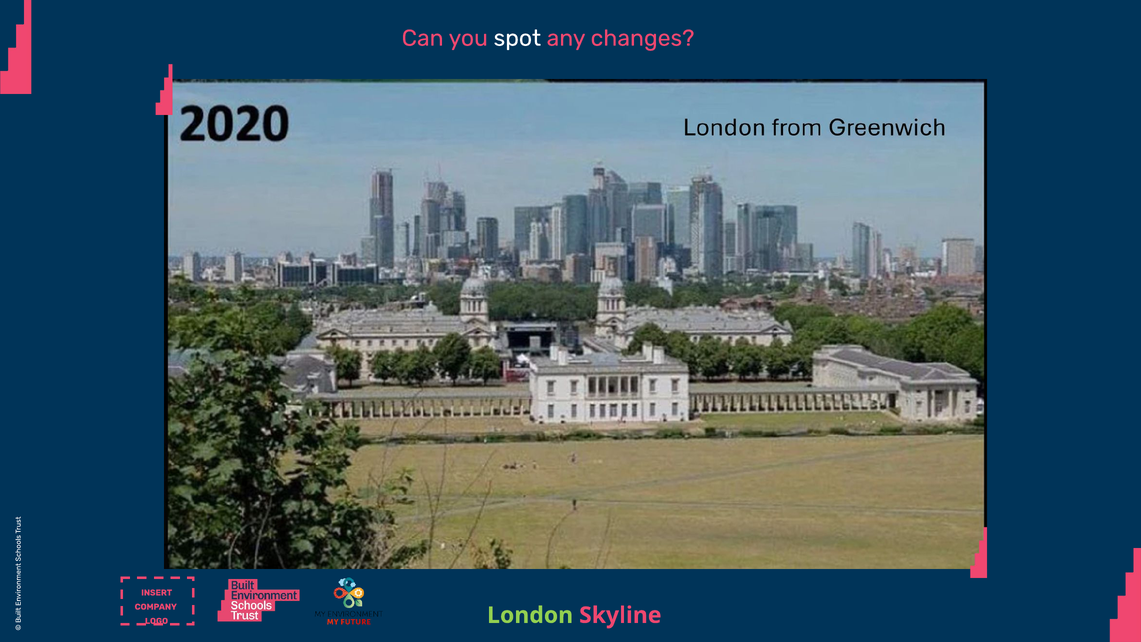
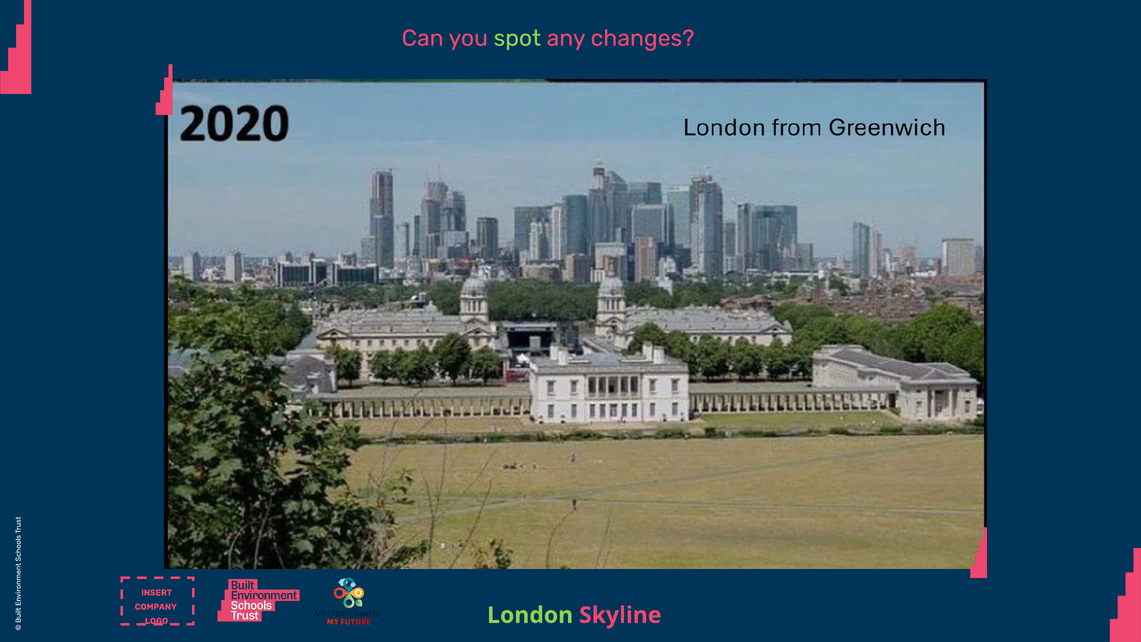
spot colour: white -> light green
